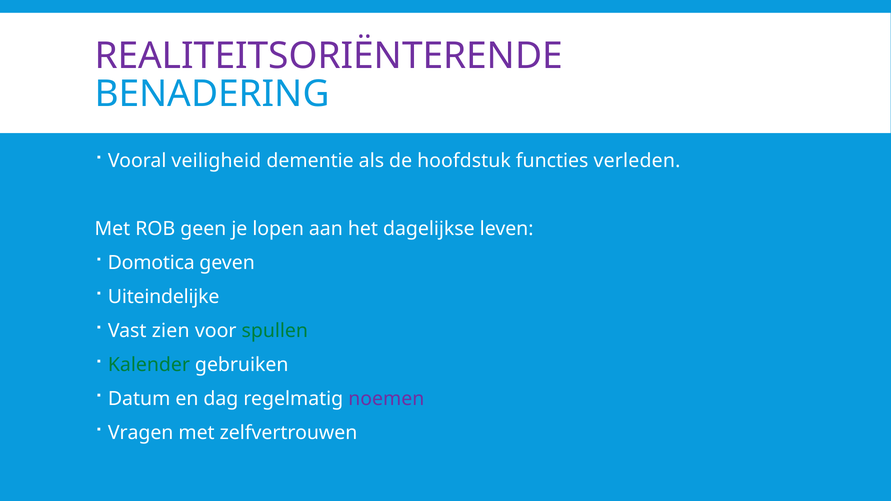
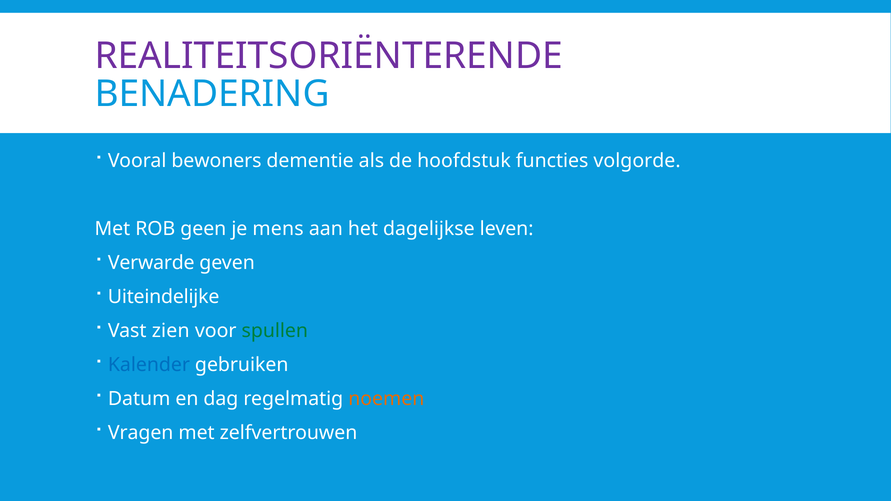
veiligheid: veiligheid -> bewoners
verleden: verleden -> volgorde
lopen: lopen -> mens
Domotica: Domotica -> Verwarde
Kalender colour: green -> blue
noemen colour: purple -> orange
